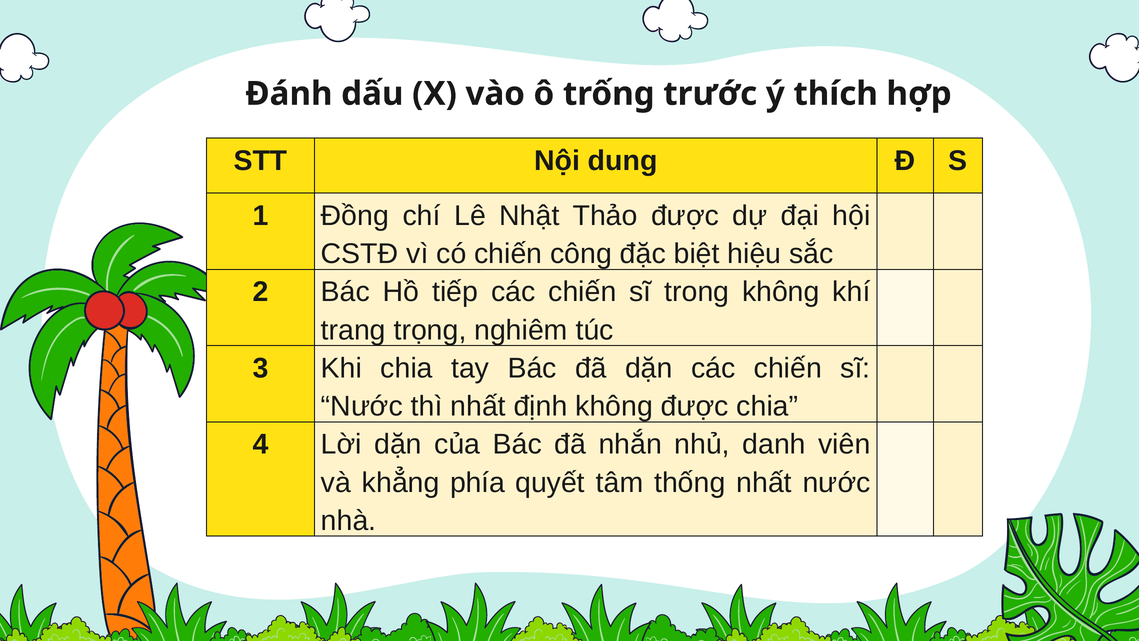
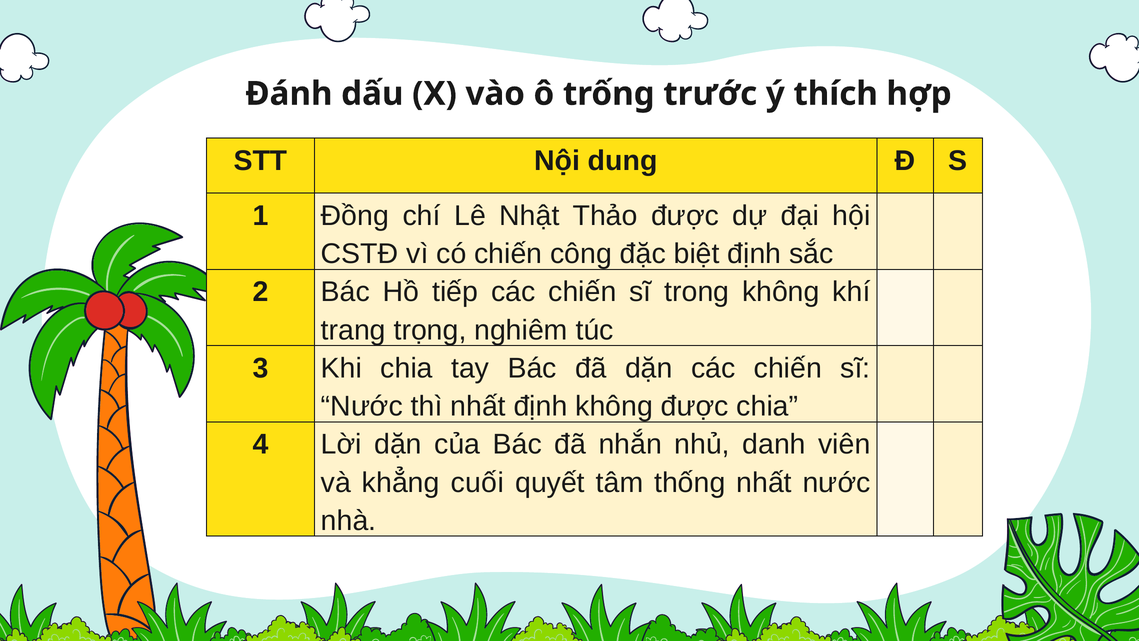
biệt hiệu: hiệu -> định
phía: phía -> cuối
